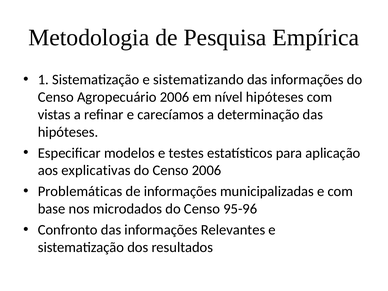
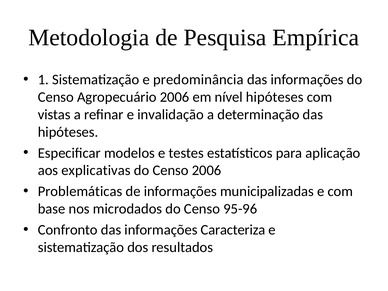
sistematizando: sistematizando -> predominância
carecíamos: carecíamos -> invalidação
Relevantes: Relevantes -> Caracteriza
